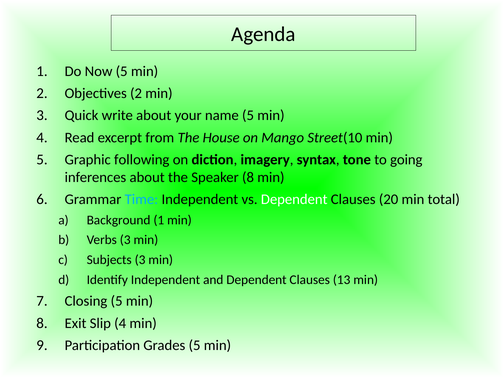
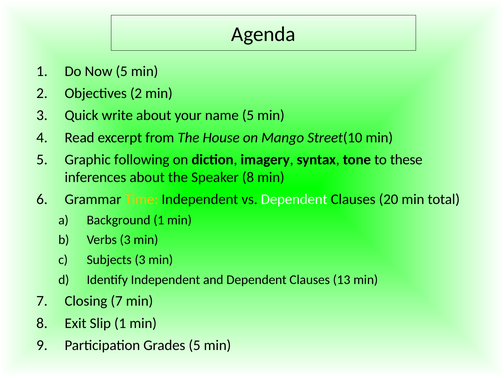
going: going -> these
Time colour: light blue -> yellow
Closing 5: 5 -> 7
Slip 4: 4 -> 1
